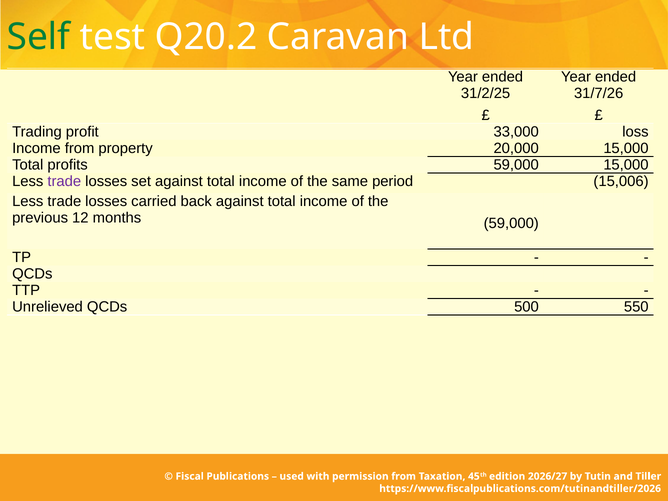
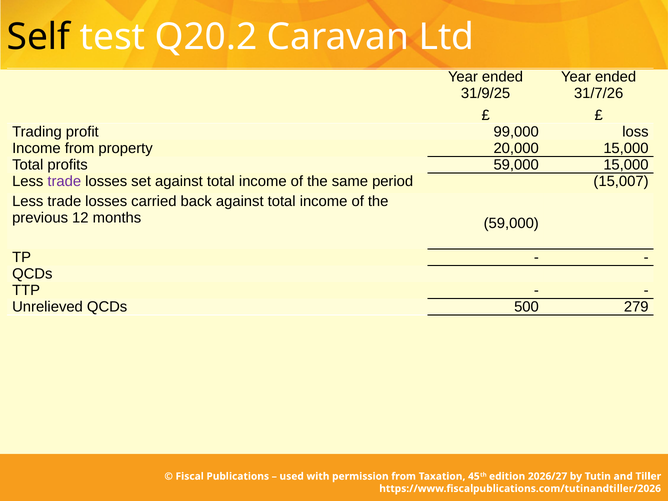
Self colour: green -> black
31/2/25: 31/2/25 -> 31/9/25
33,000: 33,000 -> 99,000
15,006: 15,006 -> 15,007
550: 550 -> 279
